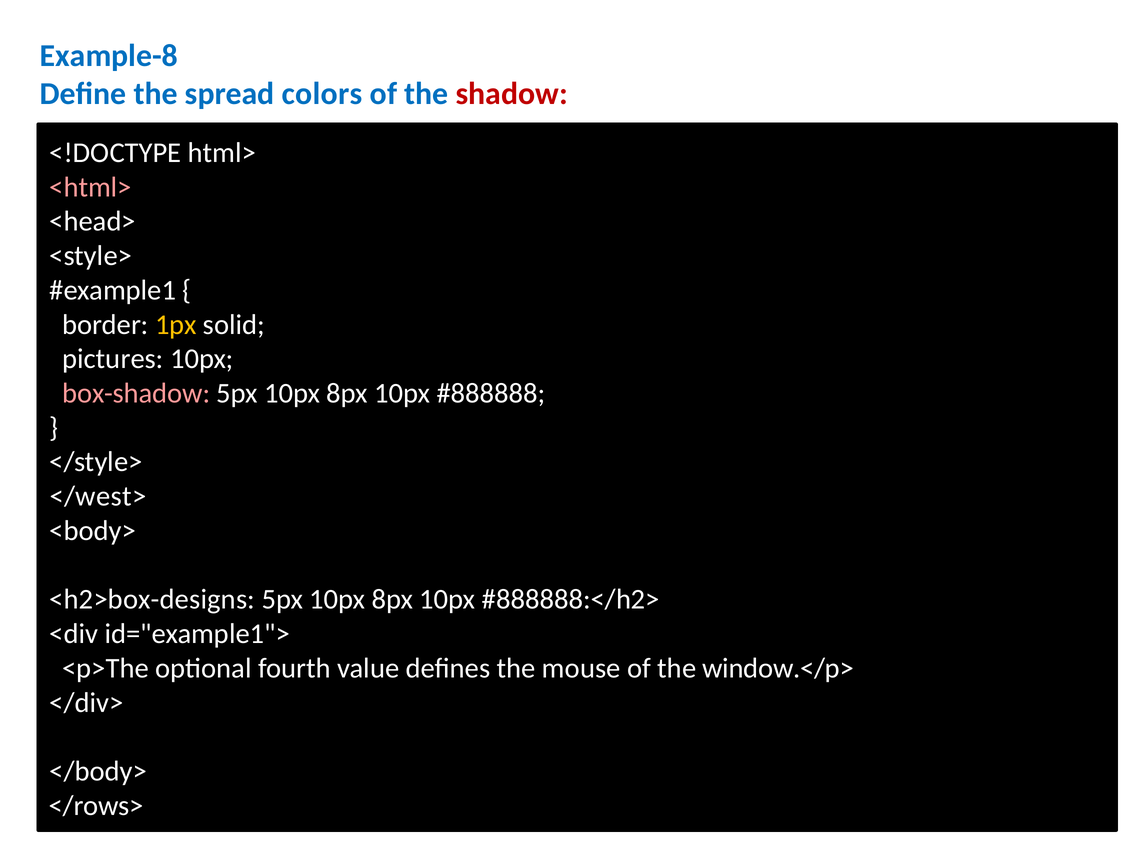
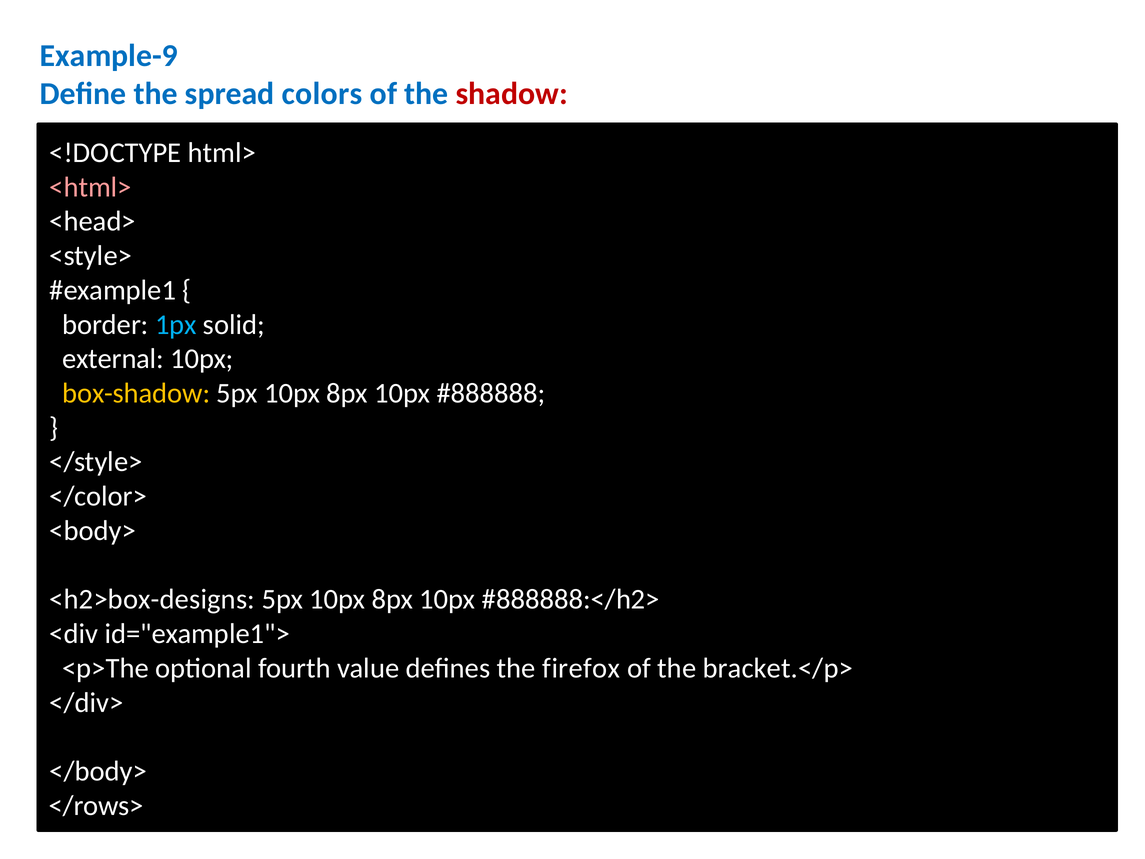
Example-8: Example-8 -> Example-9
1px colour: yellow -> light blue
pictures: pictures -> external
box-shadow colour: pink -> yellow
</west>: </west> -> </color>
mouse: mouse -> firefox
window.</p>: window.</p> -> bracket.</p>
